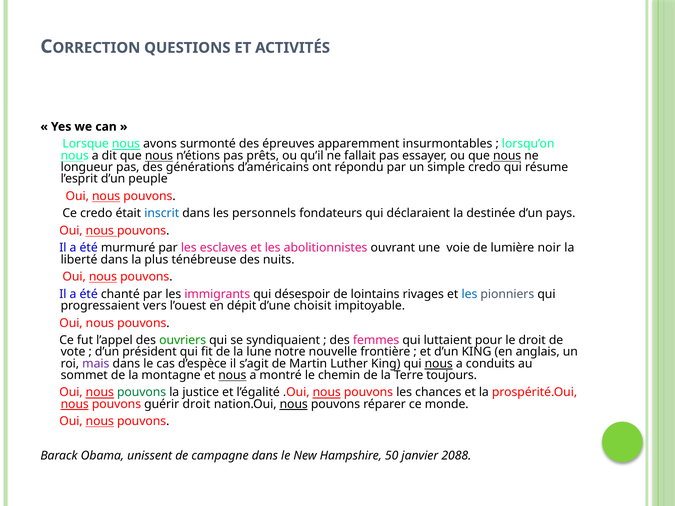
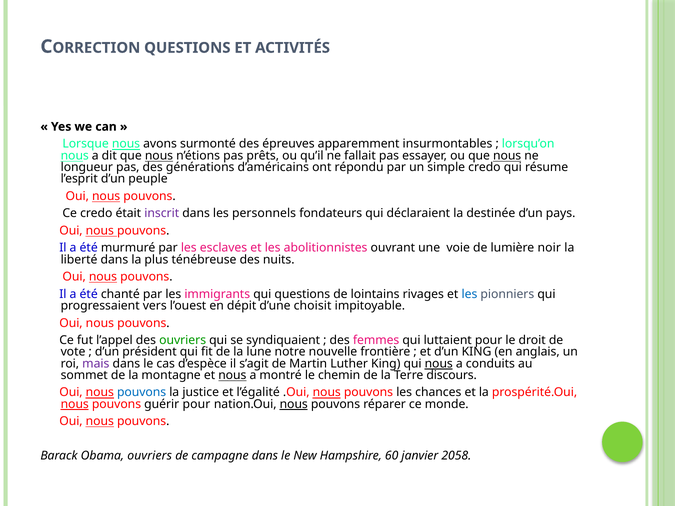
inscrit colour: blue -> purple
qui désespoir: désespoir -> questions
toujours: toujours -> discours
pouvons at (142, 393) colour: green -> blue
guérir droit: droit -> pour
Obama unissent: unissent -> ouvriers
50: 50 -> 60
2088: 2088 -> 2058
